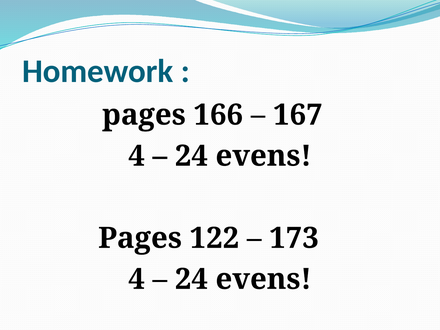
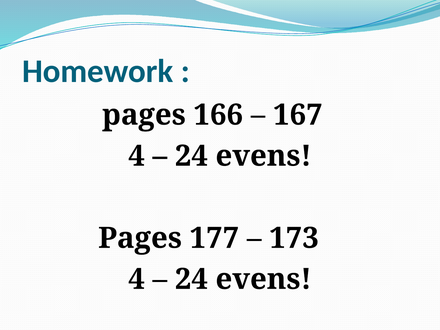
122: 122 -> 177
